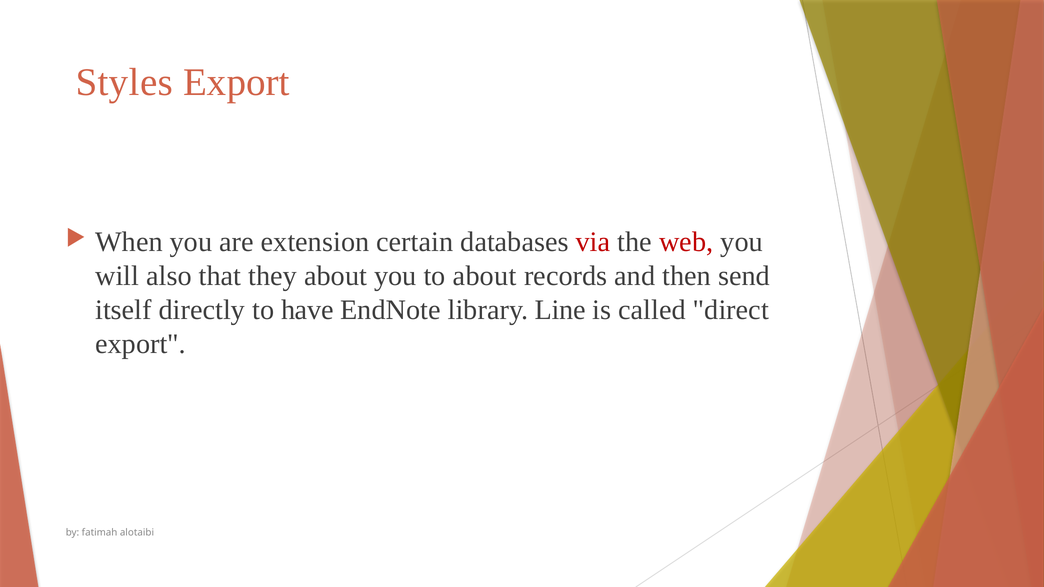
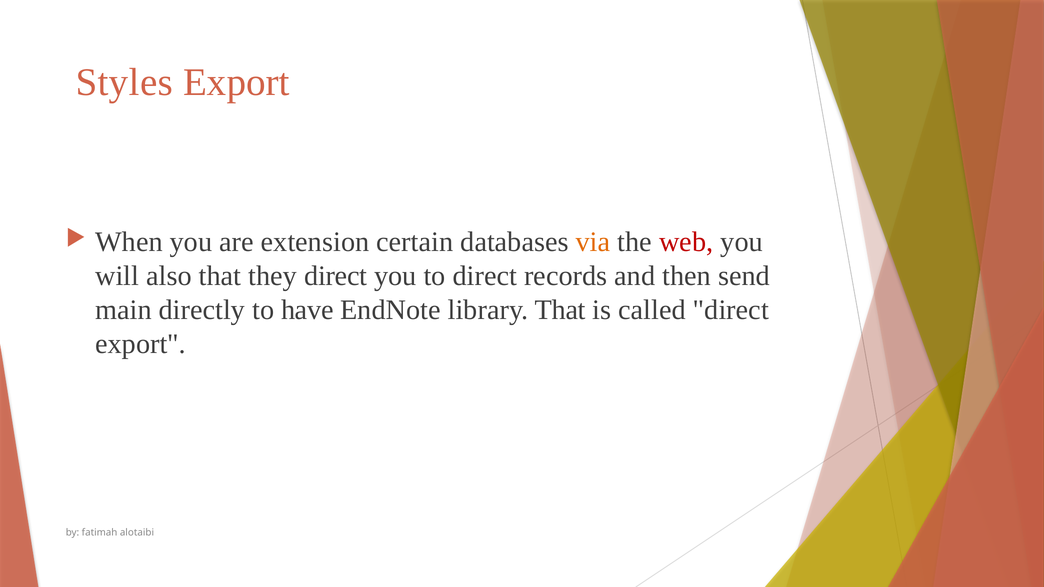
via colour: red -> orange
they about: about -> direct
to about: about -> direct
itself: itself -> main
library Line: Line -> That
